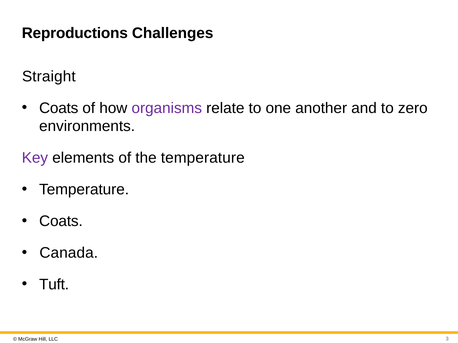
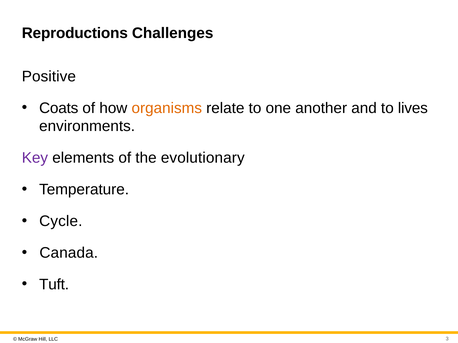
Straight: Straight -> Positive
organisms colour: purple -> orange
zero: zero -> lives
the temperature: temperature -> evolutionary
Coats at (61, 222): Coats -> Cycle
